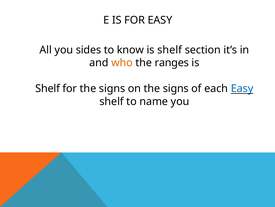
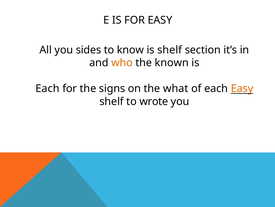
ranges: ranges -> known
Shelf at (48, 88): Shelf -> Each
on the signs: signs -> what
Easy at (242, 88) colour: blue -> orange
name: name -> wrote
